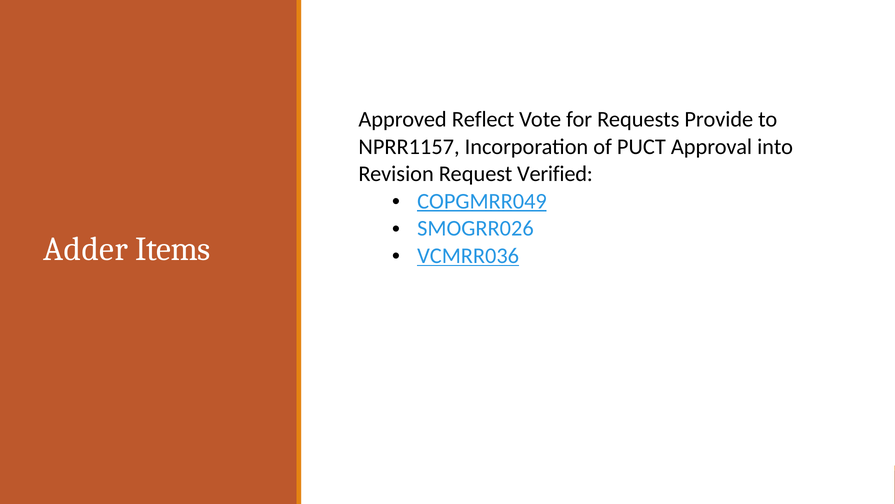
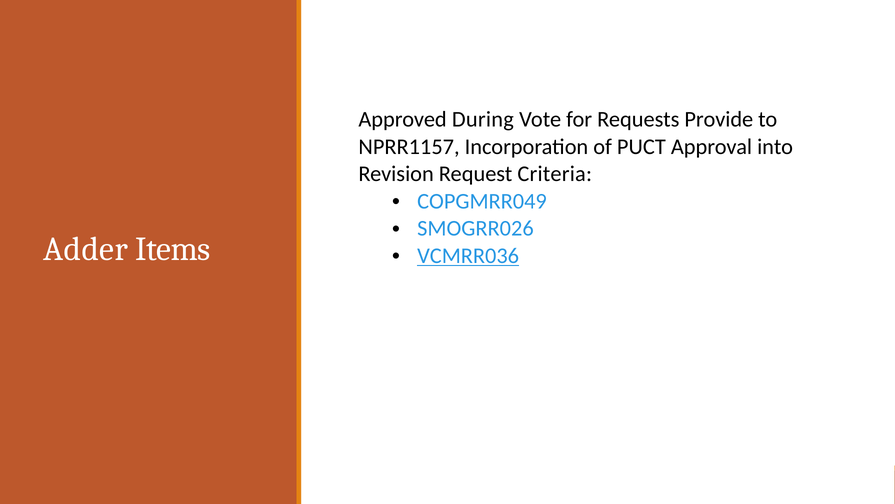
Reflect: Reflect -> During
Verified: Verified -> Criteria
COPGMRR049 underline: present -> none
